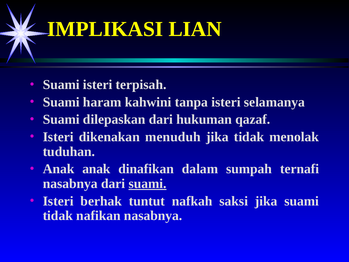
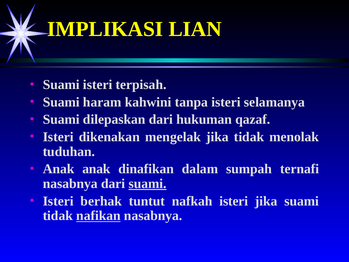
menuduh: menuduh -> mengelak
nafkah saksi: saksi -> isteri
nafikan underline: none -> present
